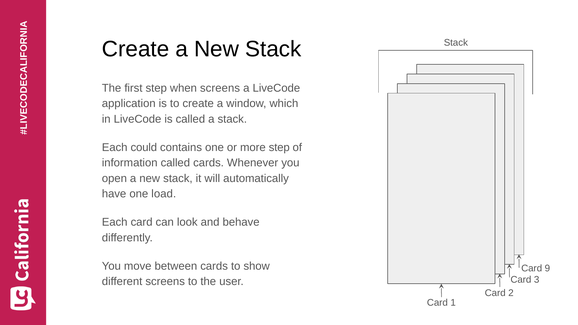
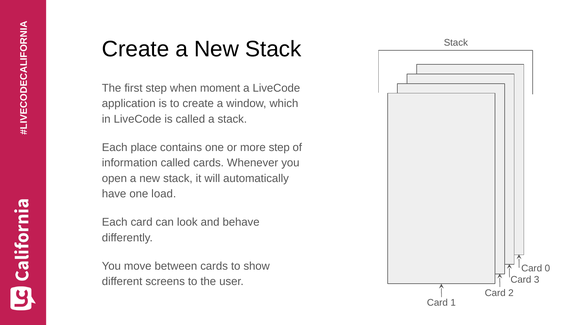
when screens: screens -> moment
could: could -> place
9: 9 -> 0
